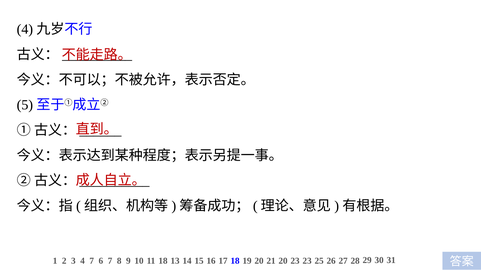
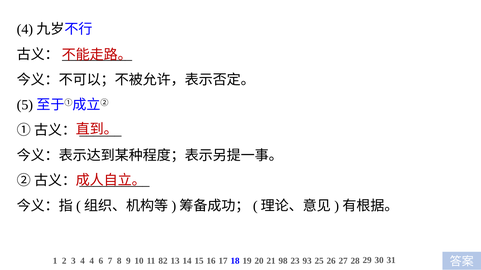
4 7: 7 -> 4
11 18: 18 -> 82
21 20: 20 -> 98
23 23: 23 -> 93
